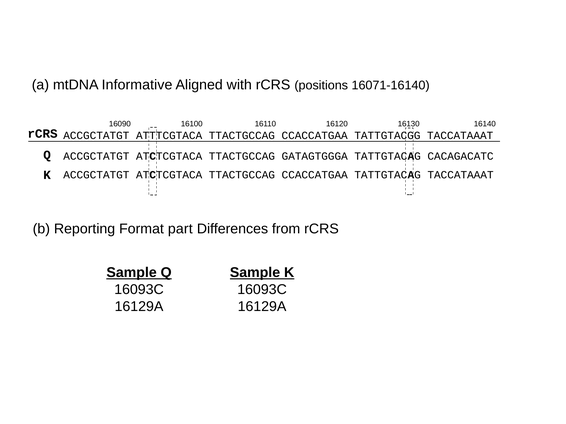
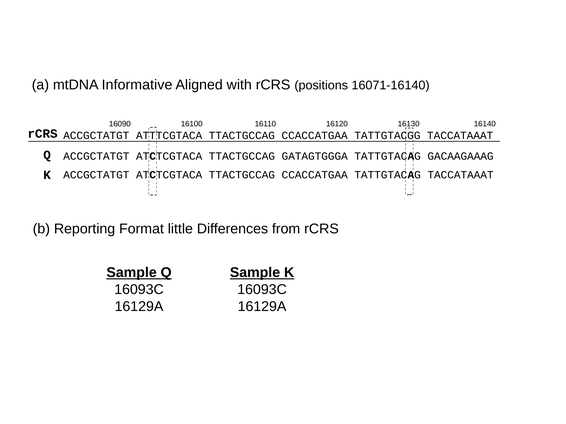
CACAGACATC: CACAGACATC -> GACAAGAAAG
part: part -> little
